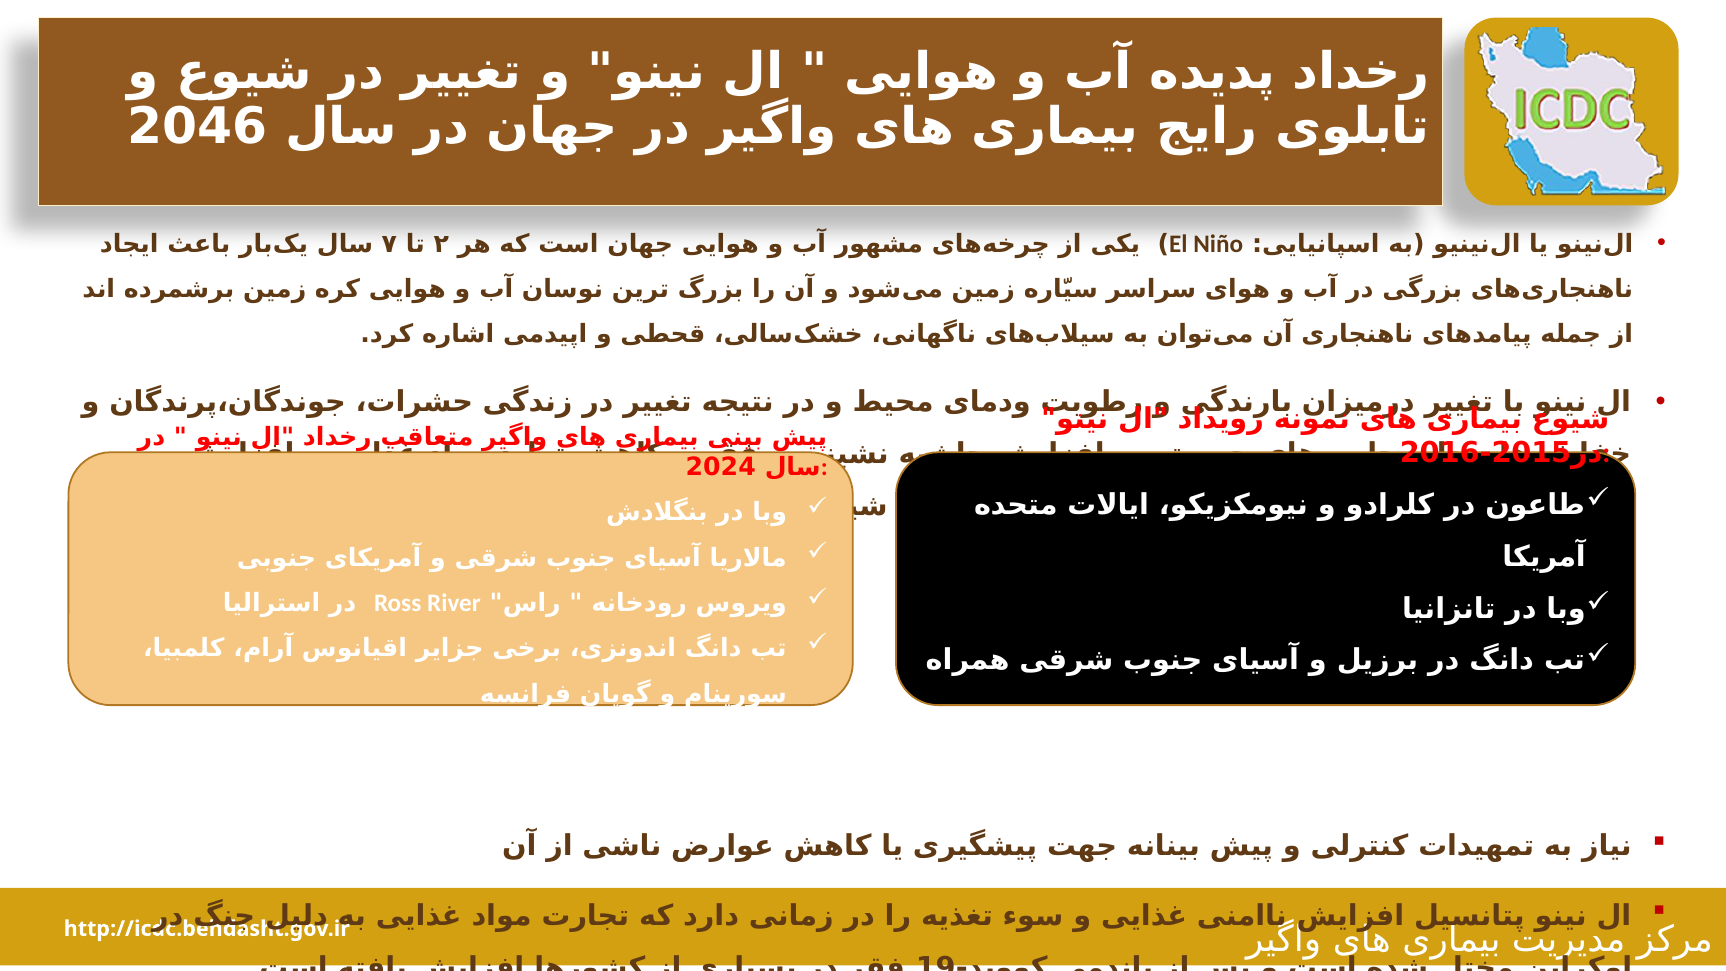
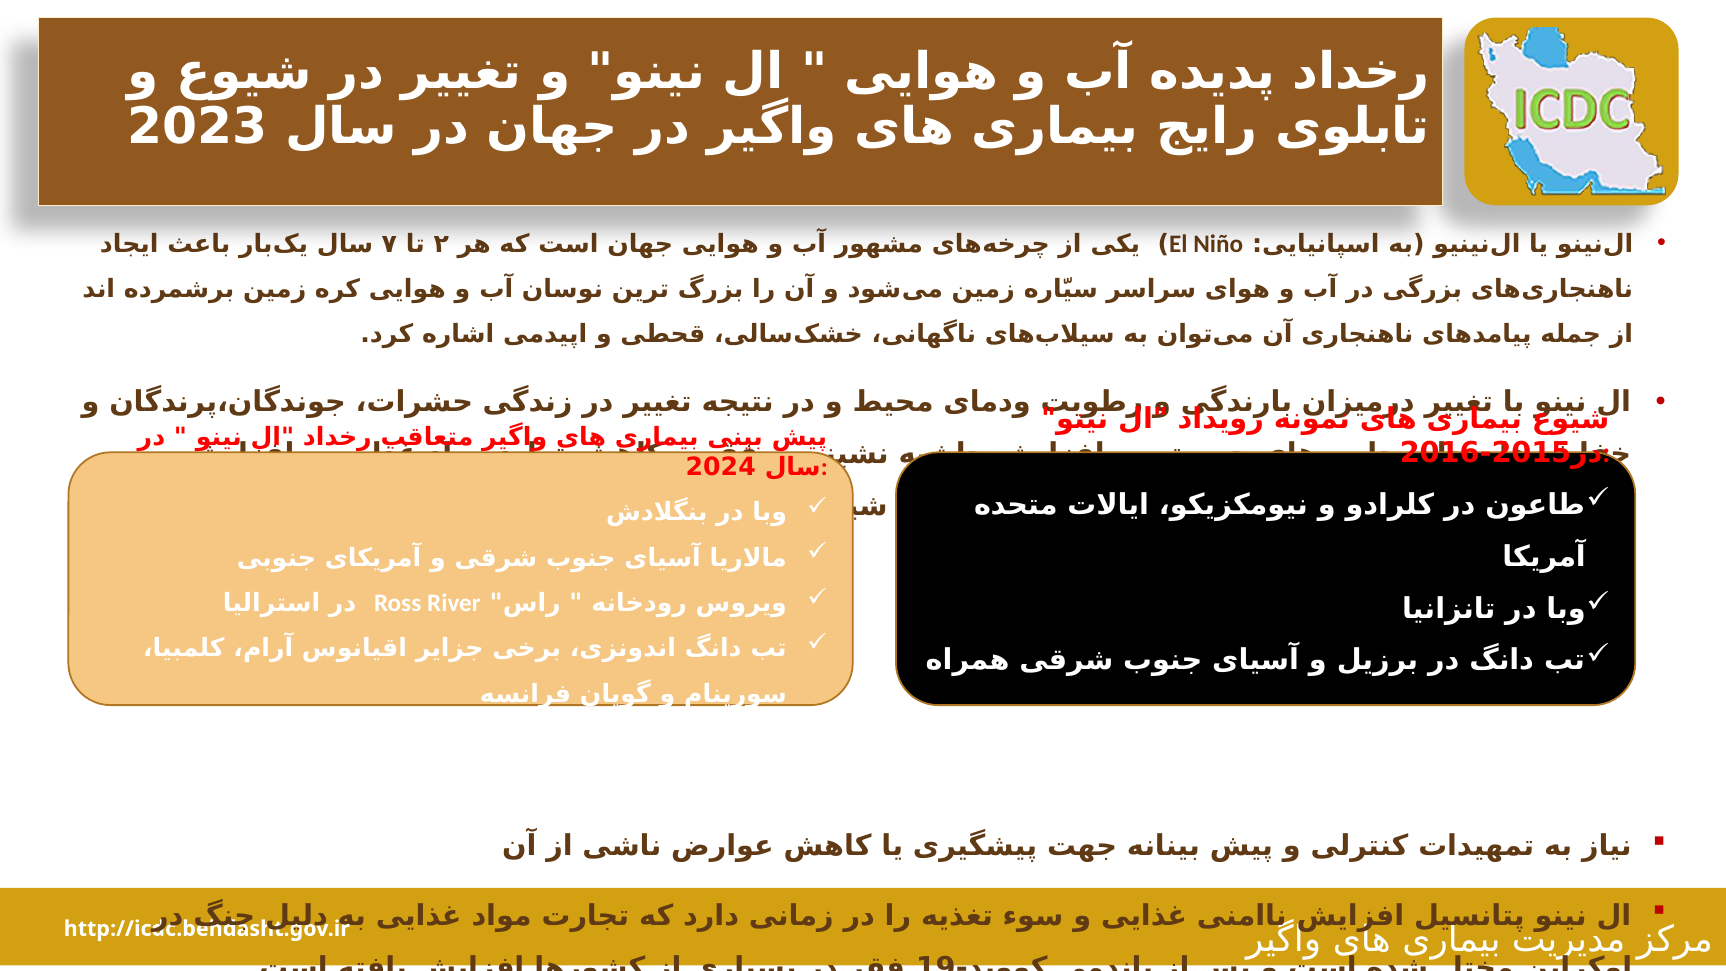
2046: 2046 -> 2023
